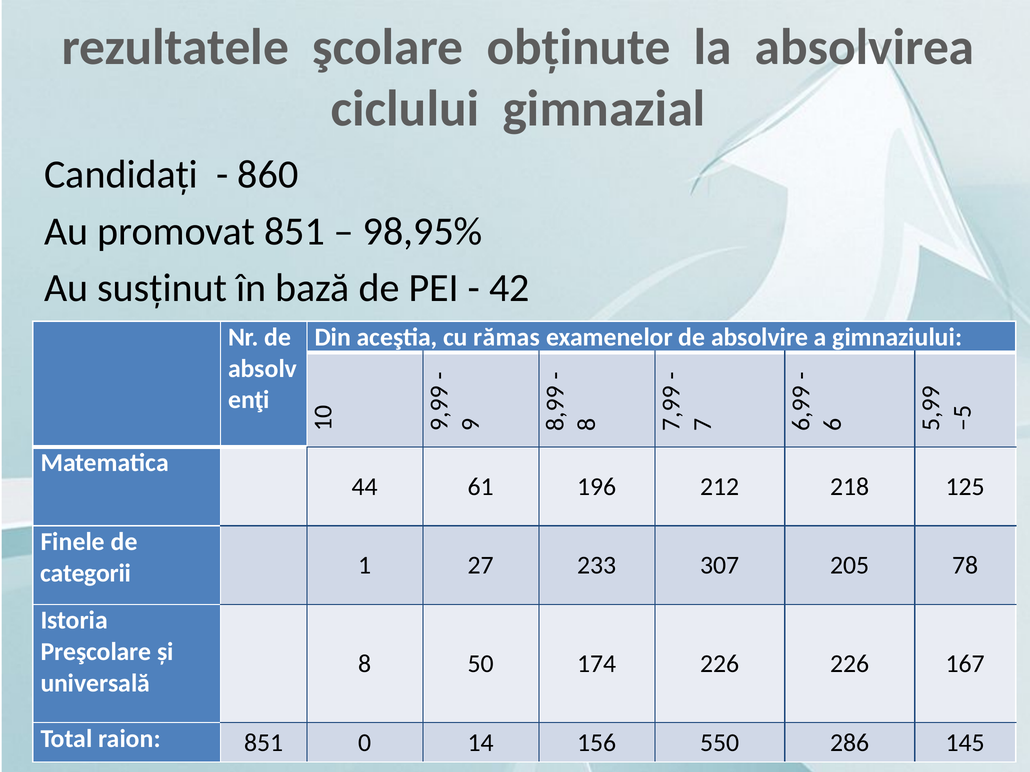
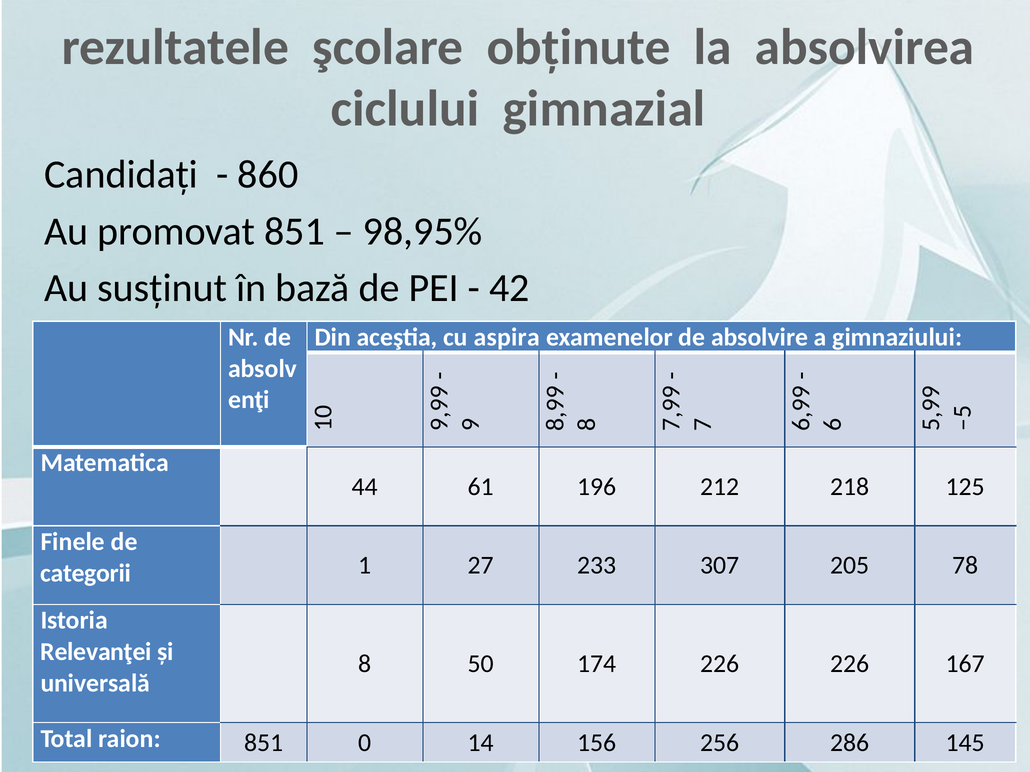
rămas: rămas -> aspira
Preşcolare: Preşcolare -> Relevanţei
550: 550 -> 256
